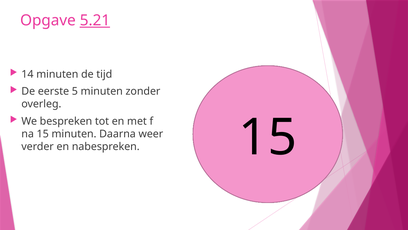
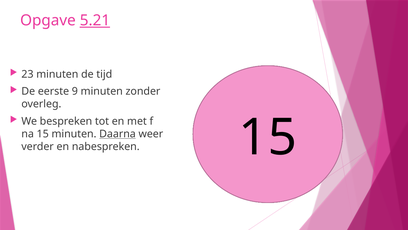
14 at (27, 74): 14 -> 23
5: 5 -> 9
Daarna underline: none -> present
